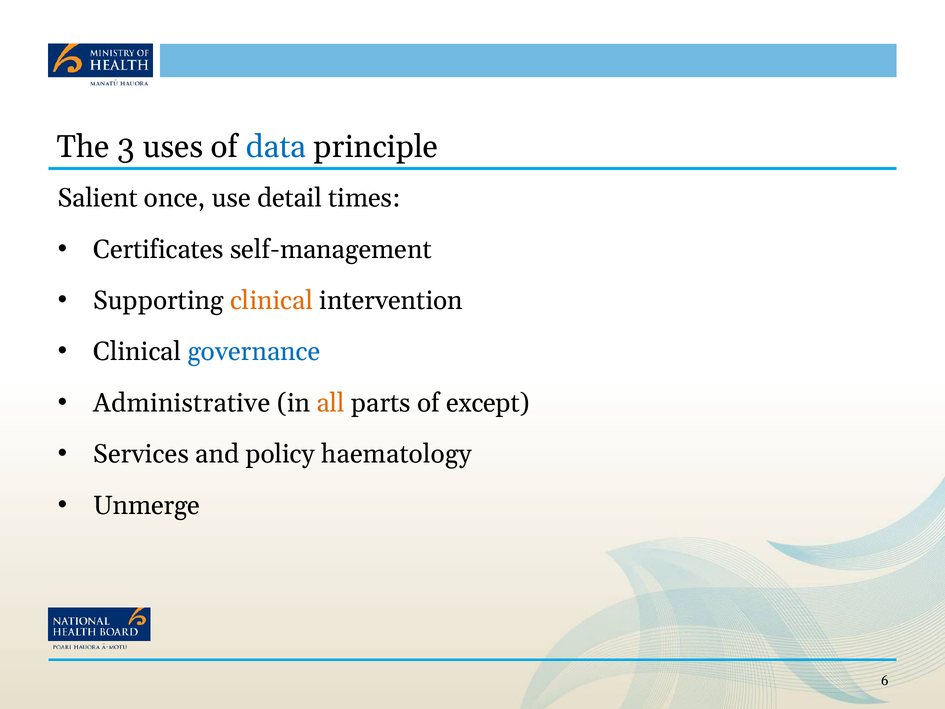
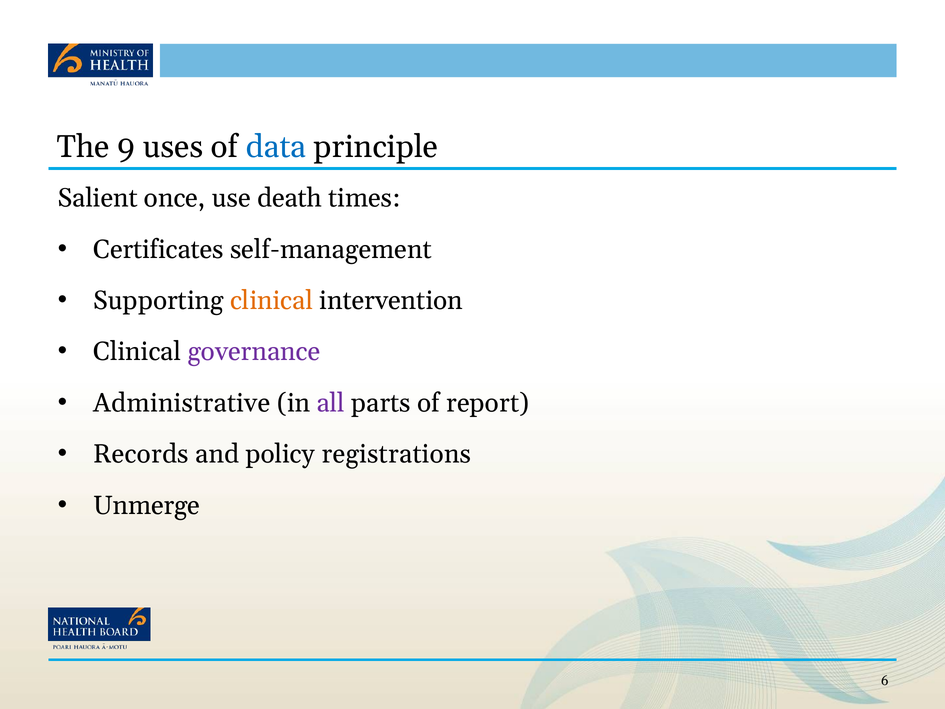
3: 3 -> 9
detail: detail -> death
governance colour: blue -> purple
all colour: orange -> purple
except: except -> report
Services: Services -> Records
haematology: haematology -> registrations
